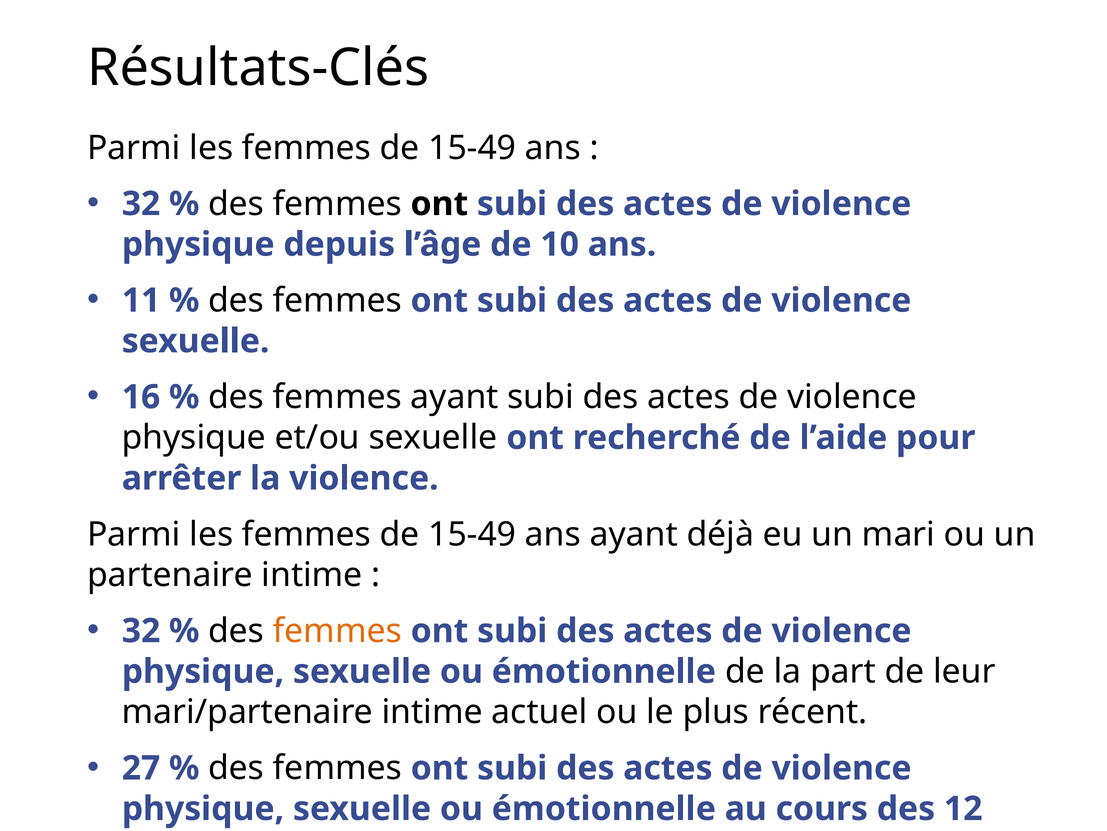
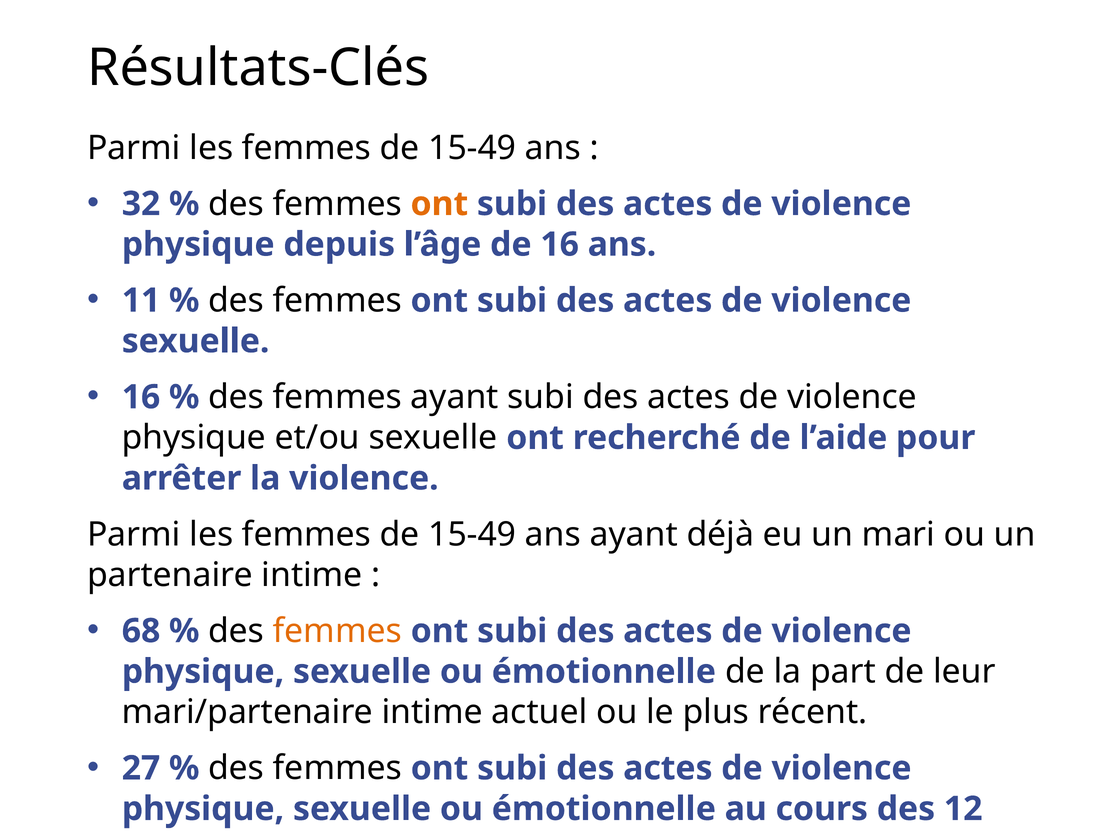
ont at (439, 204) colour: black -> orange
de 10: 10 -> 16
32 at (141, 630): 32 -> 68
